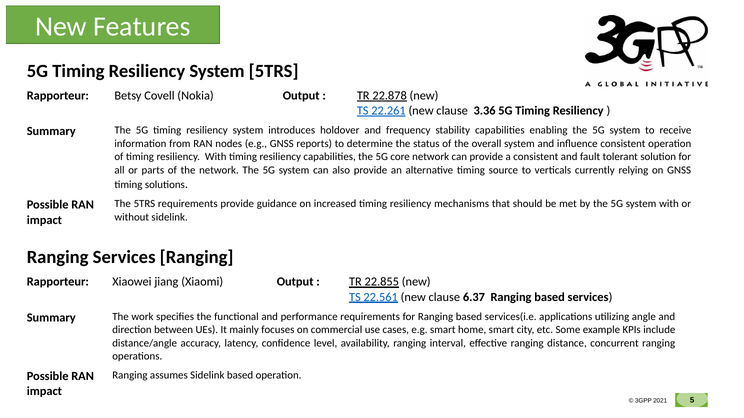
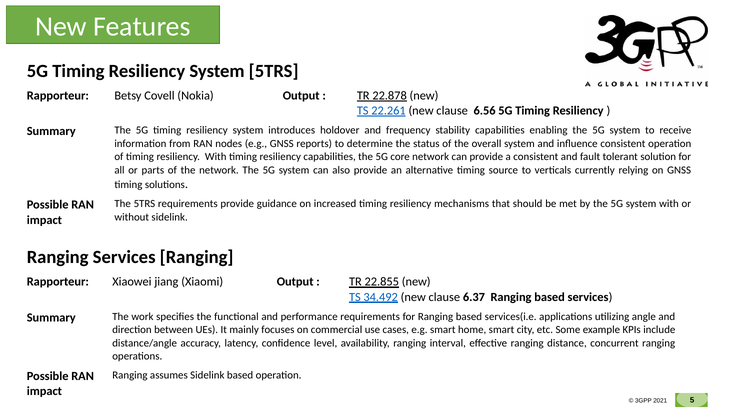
3.36: 3.36 -> 6.56
22.561: 22.561 -> 34.492
